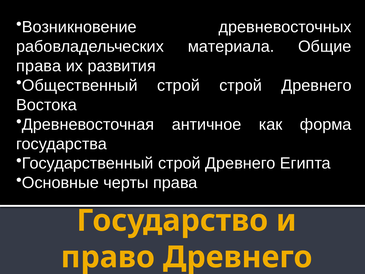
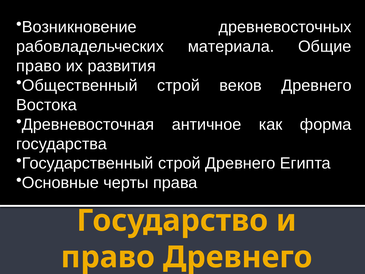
права at (39, 66): права -> право
строй строй: строй -> веков
